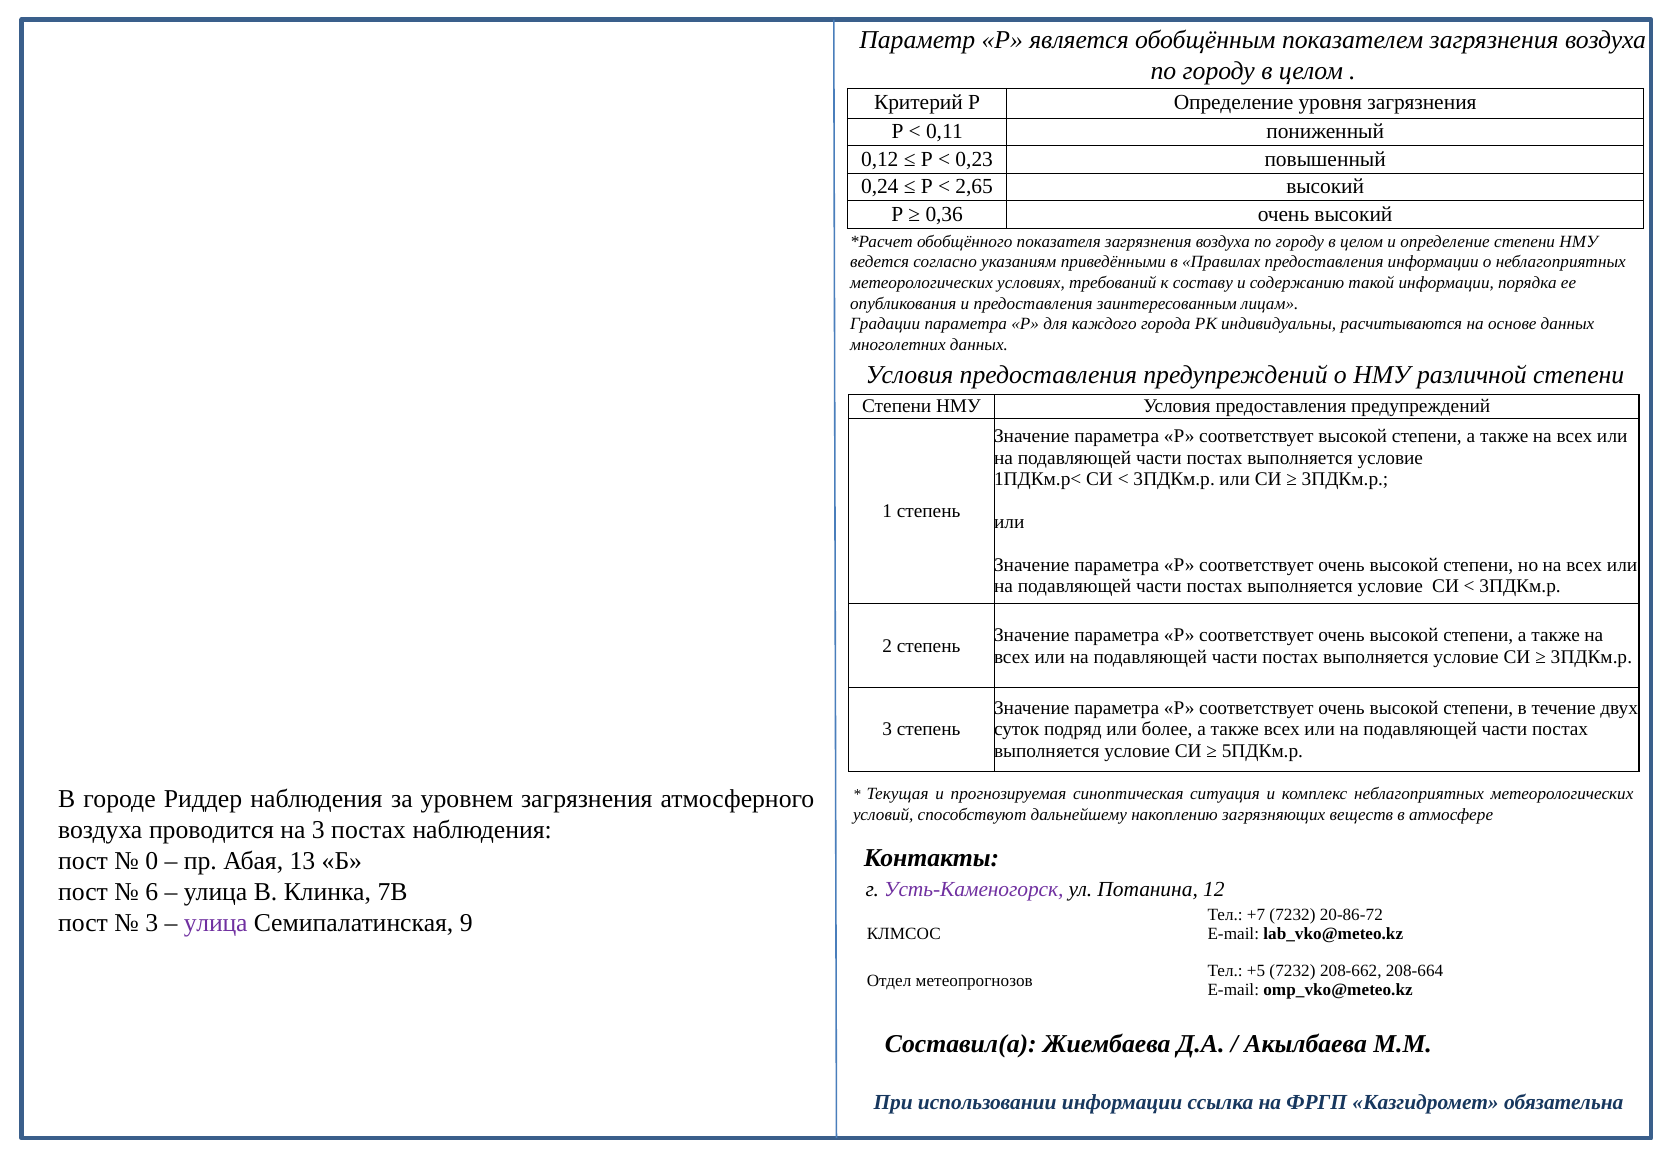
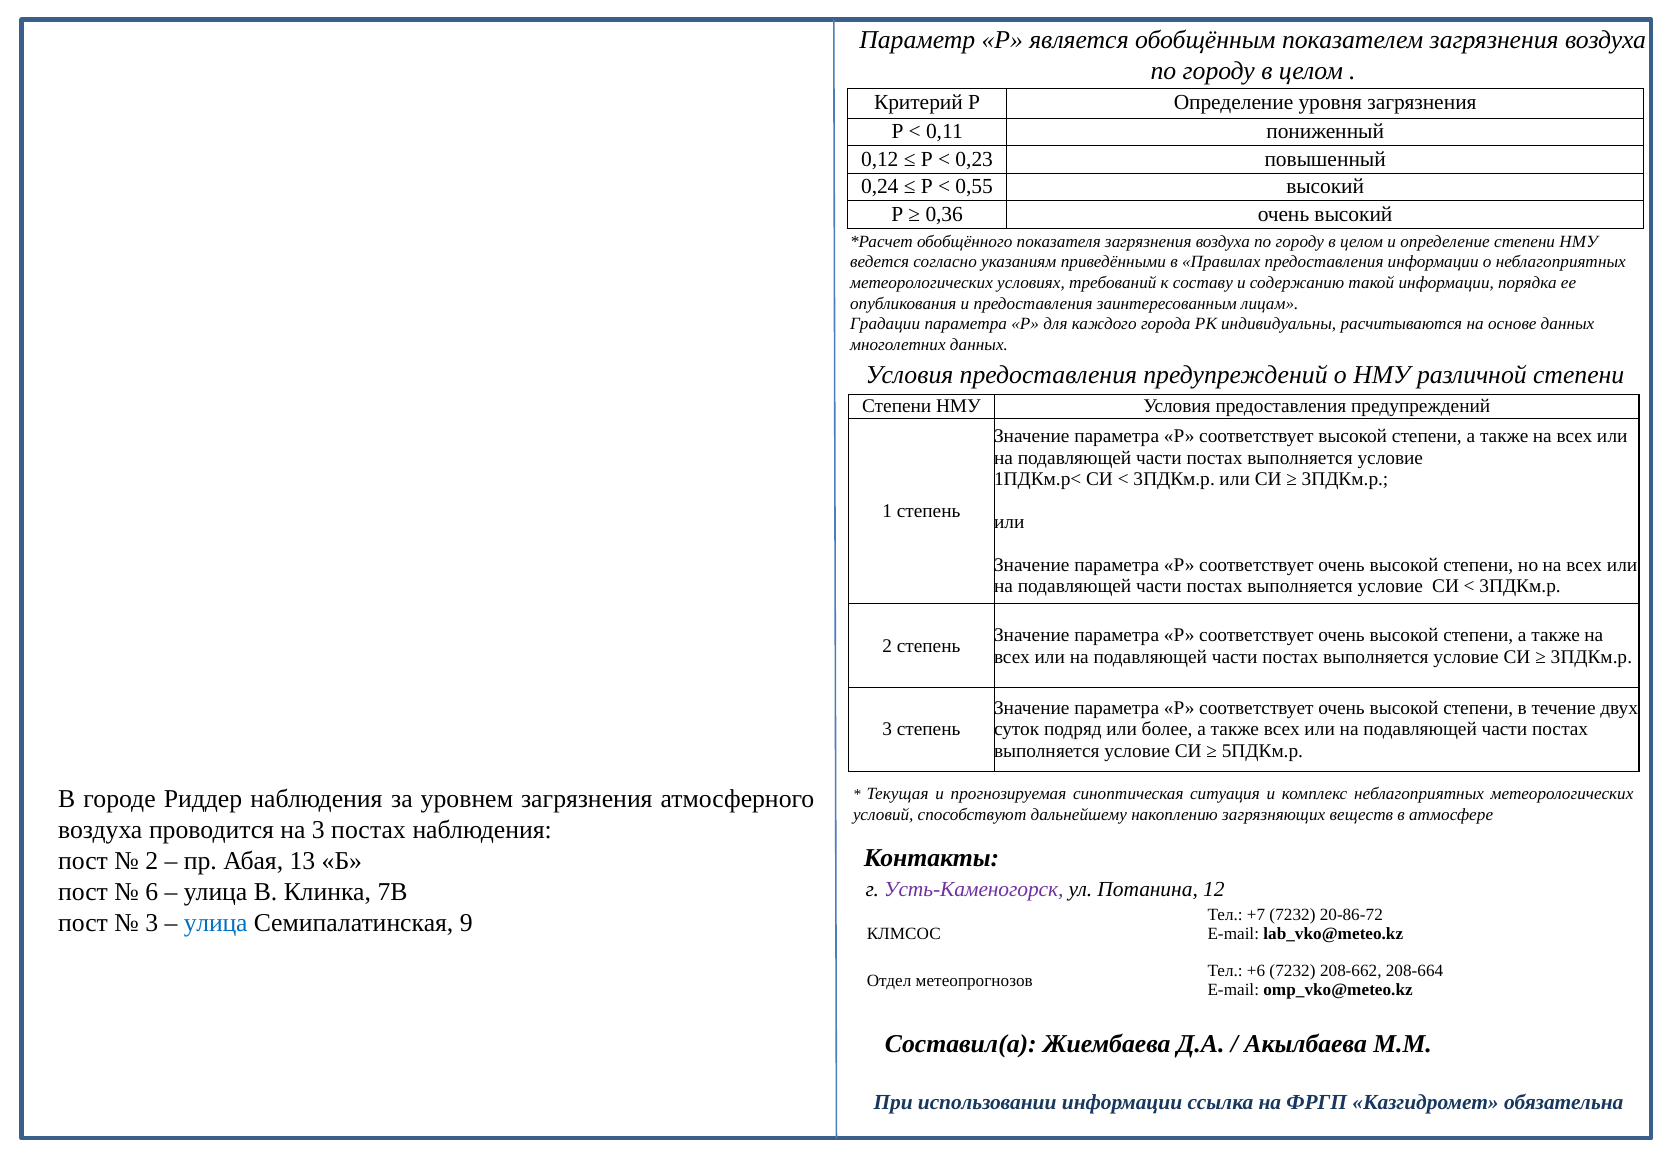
2,65: 2,65 -> 0,55
0 at (152, 861): 0 -> 2
улица at (216, 923) colour: purple -> blue
+5: +5 -> +6
